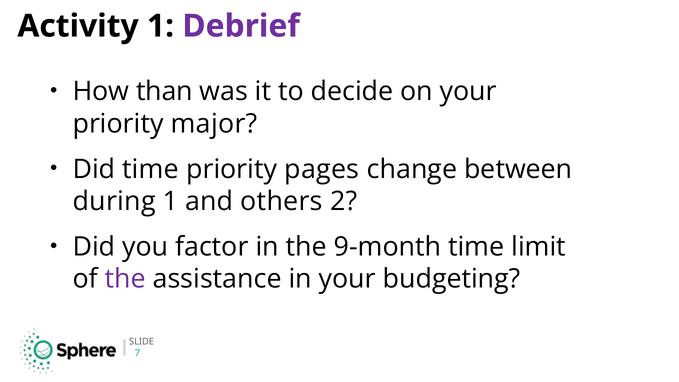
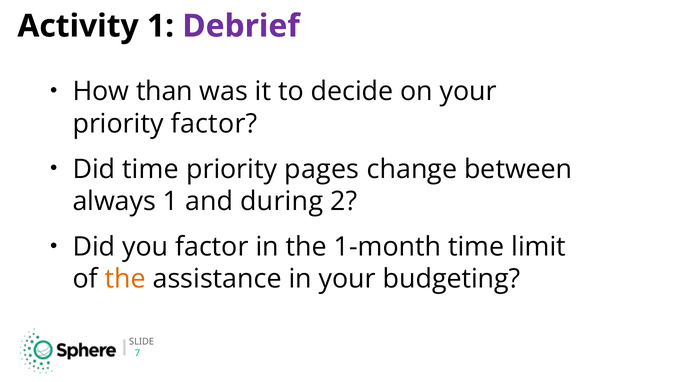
priority major: major -> factor
during: during -> always
others: others -> during
9-month: 9-month -> 1-month
the at (125, 279) colour: purple -> orange
